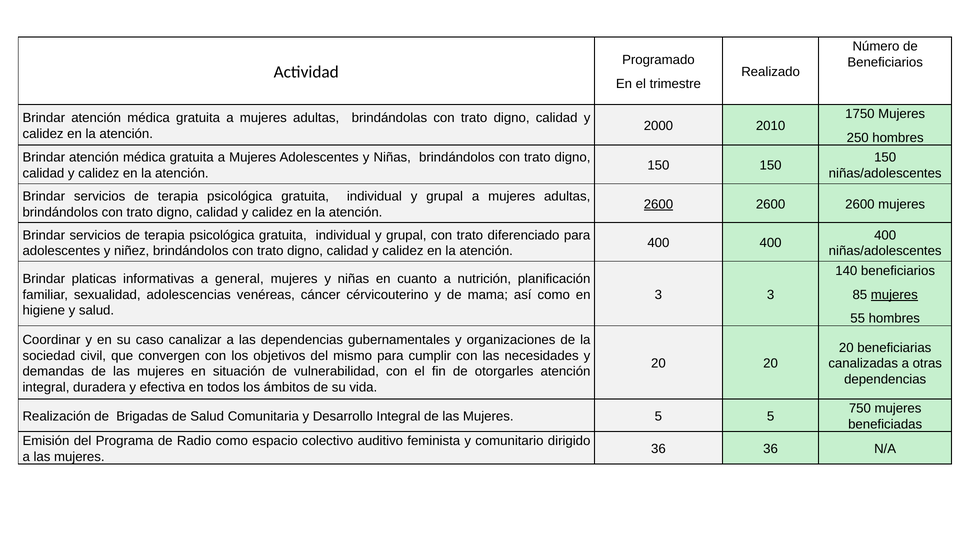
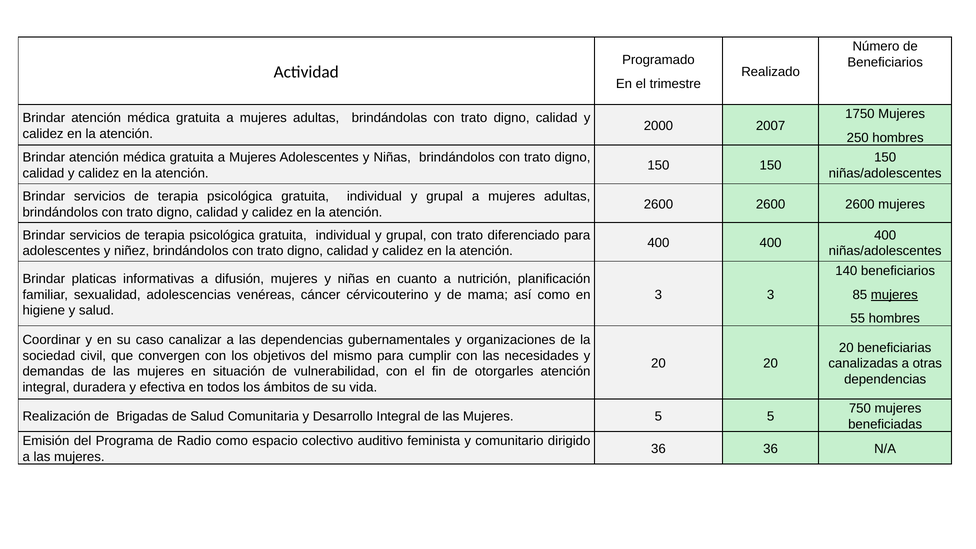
2010: 2010 -> 2007
2600 at (658, 204) underline: present -> none
general: general -> difusión
